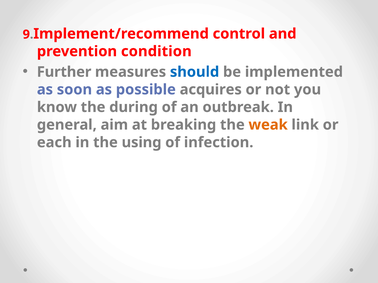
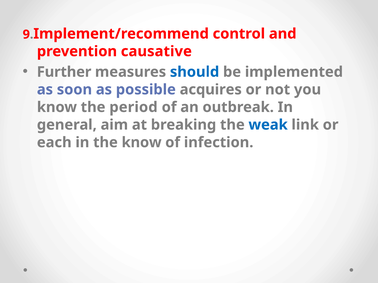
condition: condition -> causative
during: during -> period
weak colour: orange -> blue
the using: using -> know
